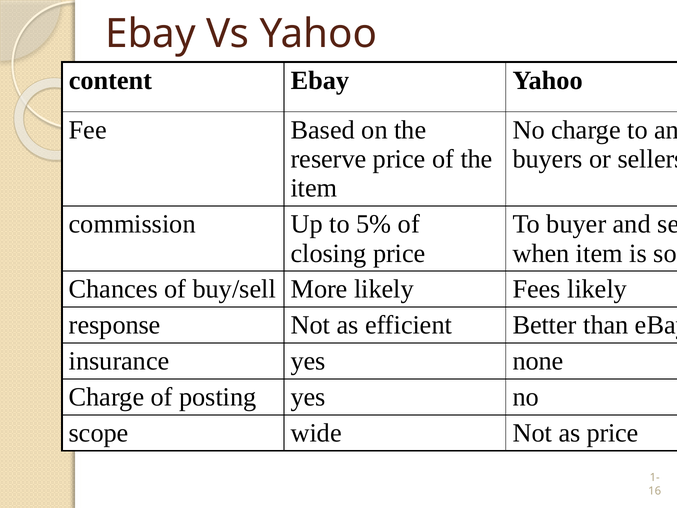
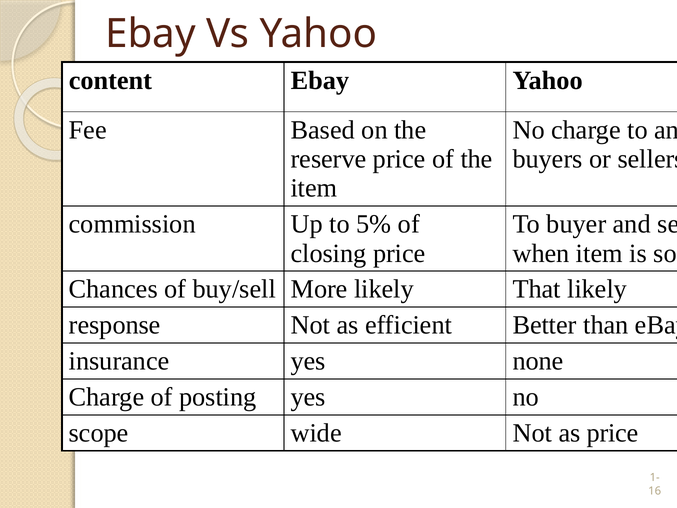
Fees: Fees -> That
